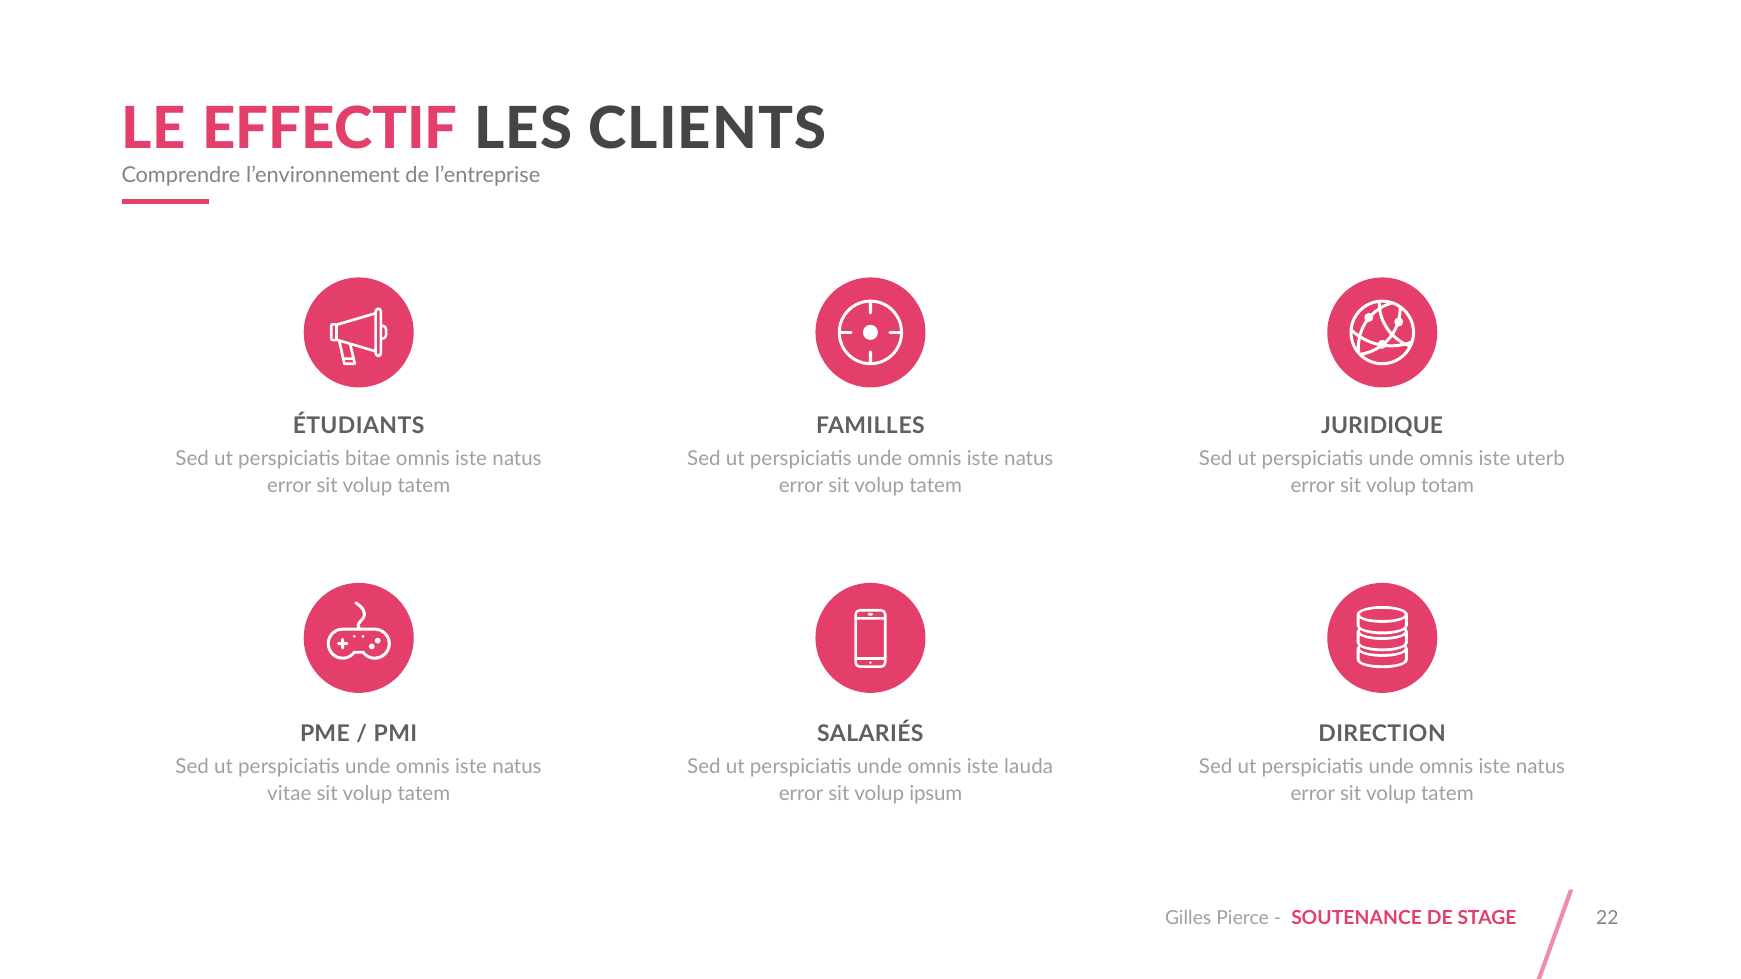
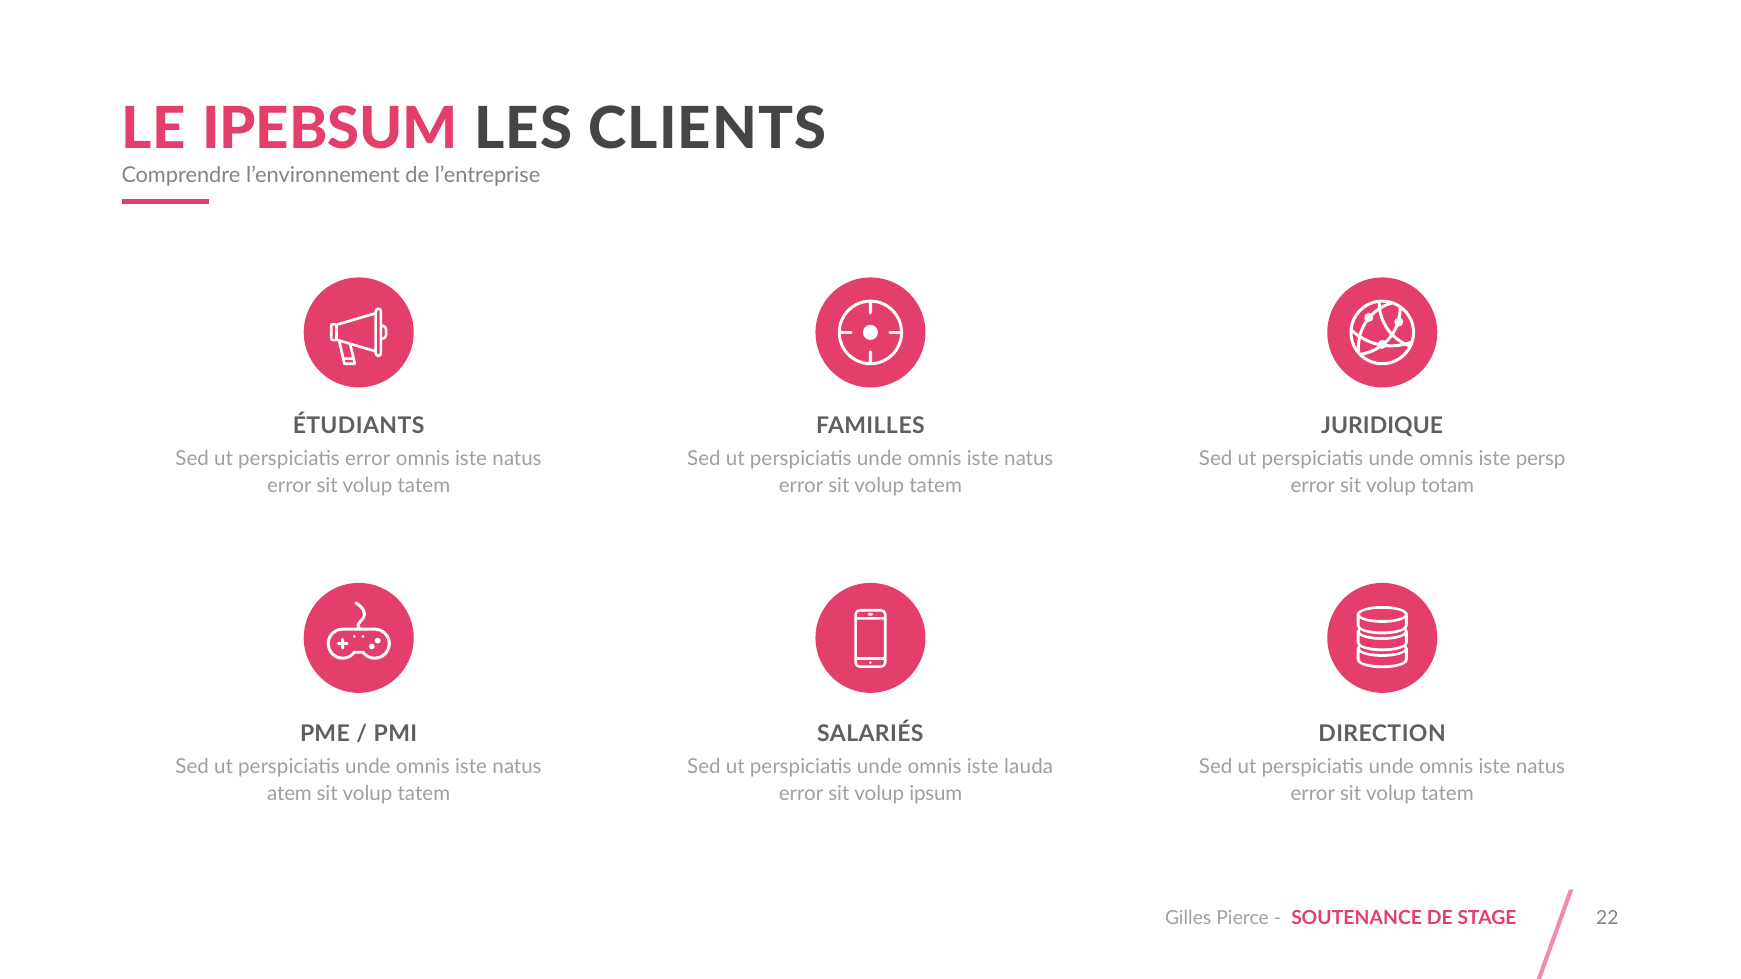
EFFECTIF: EFFECTIF -> IPEBSUM
perspiciatis bitae: bitae -> error
uterb: uterb -> persp
vitae: vitae -> atem
